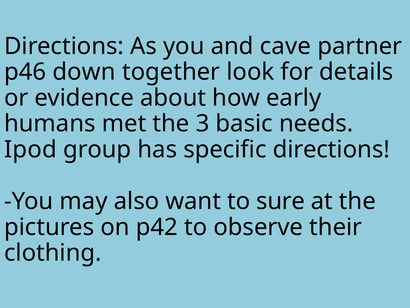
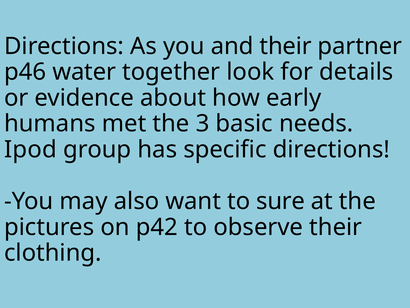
and cave: cave -> their
down: down -> water
